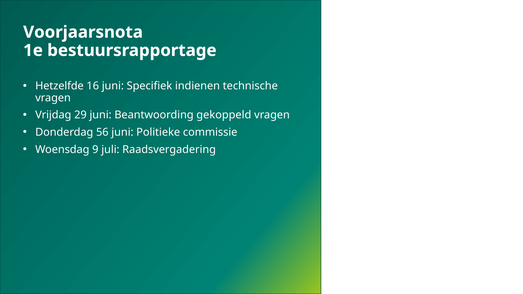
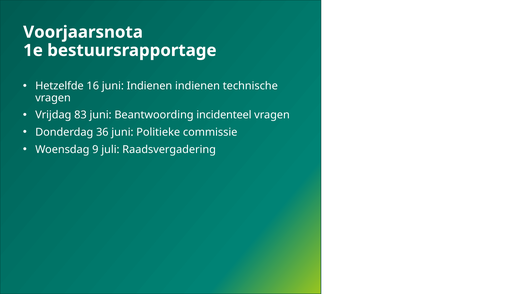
juni Specifiek: Specifiek -> Indienen
29: 29 -> 83
gekoppeld: gekoppeld -> incidenteel
56: 56 -> 36
